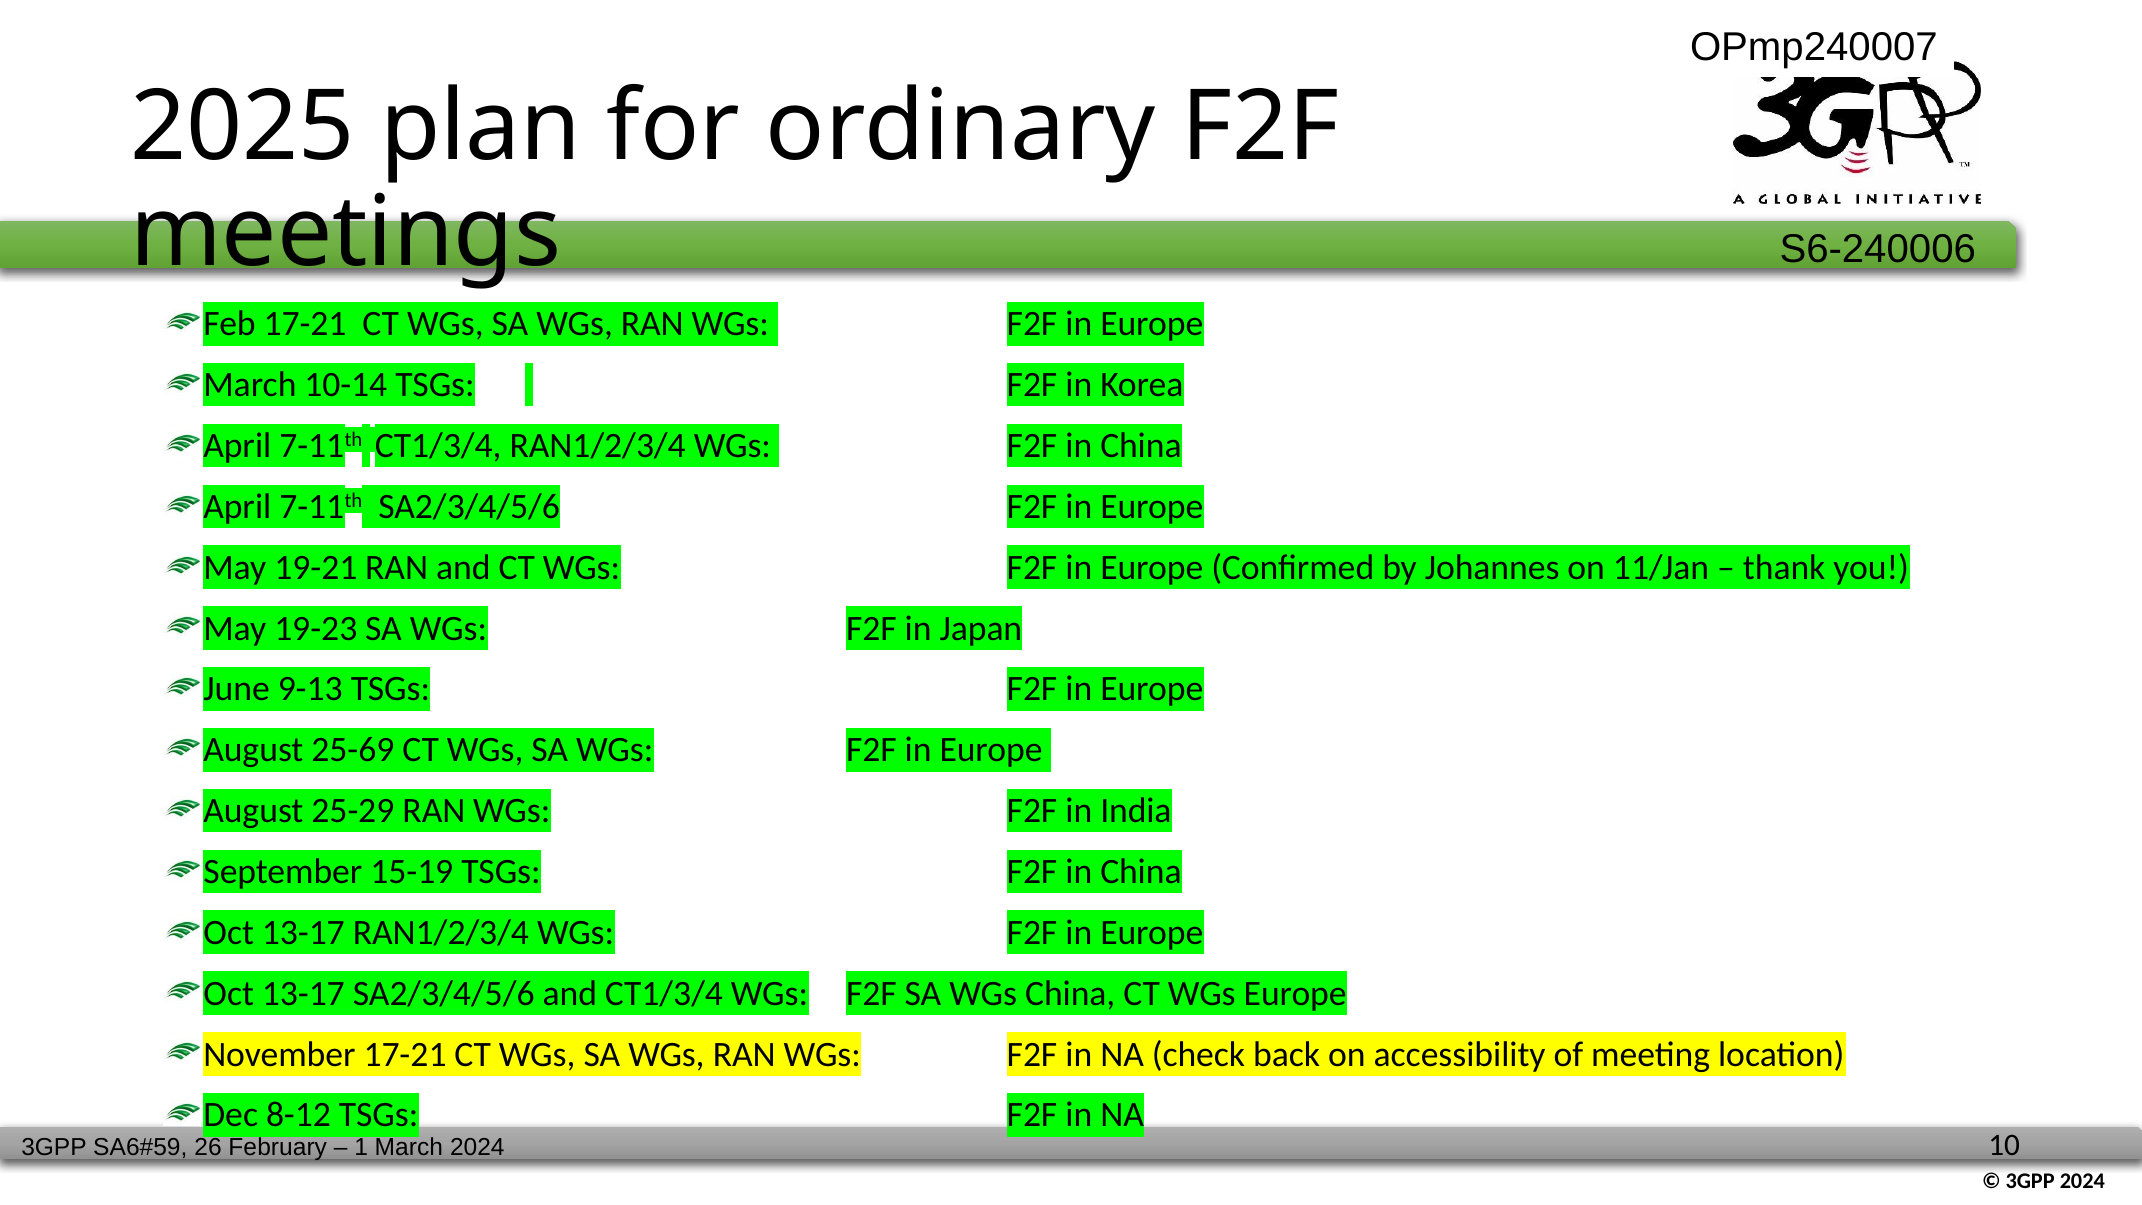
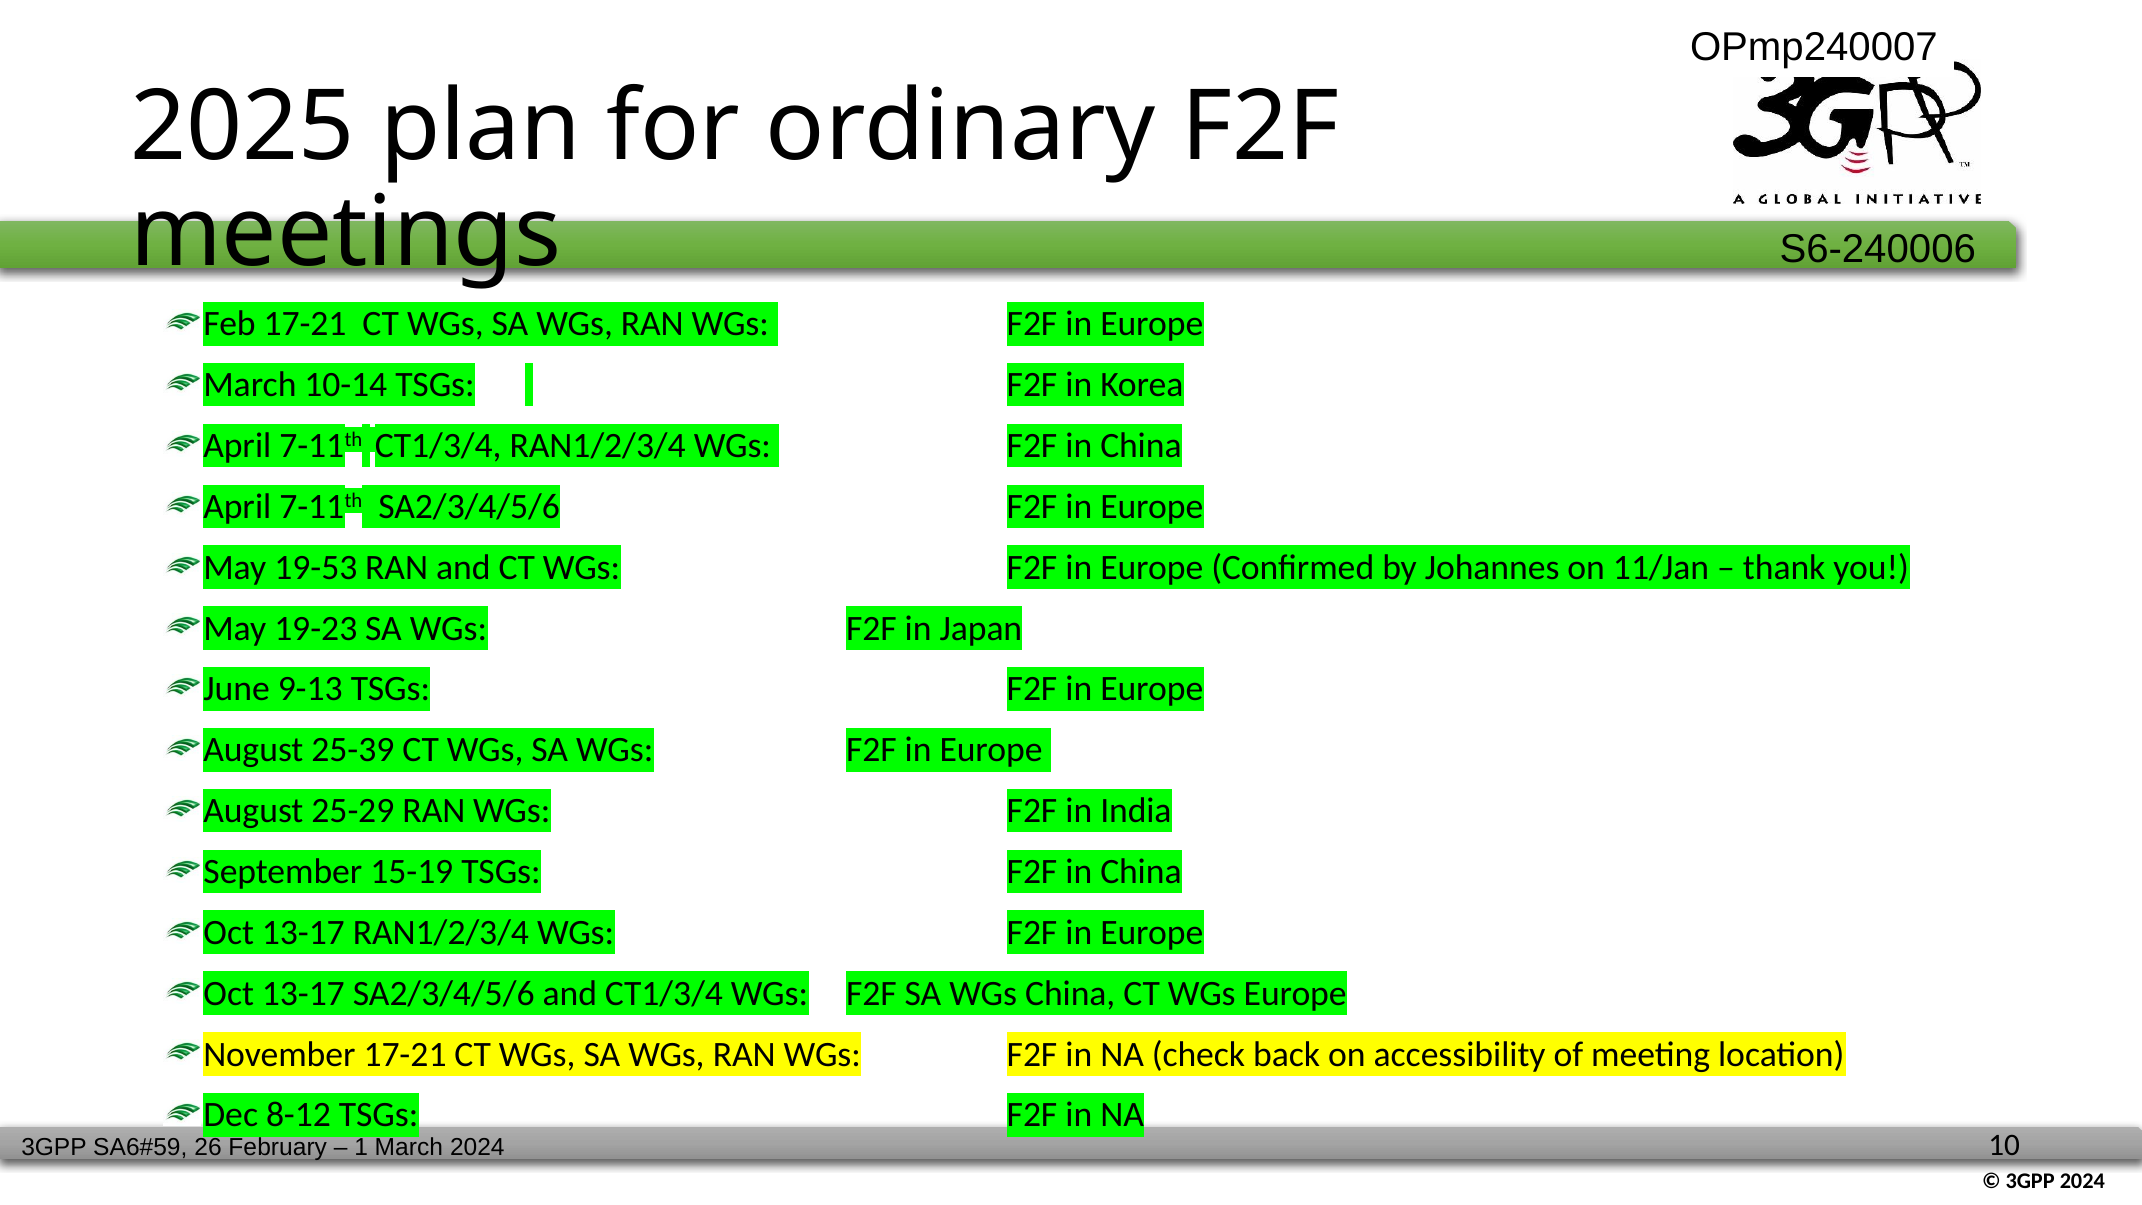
19-21: 19-21 -> 19-53
25-69: 25-69 -> 25-39
